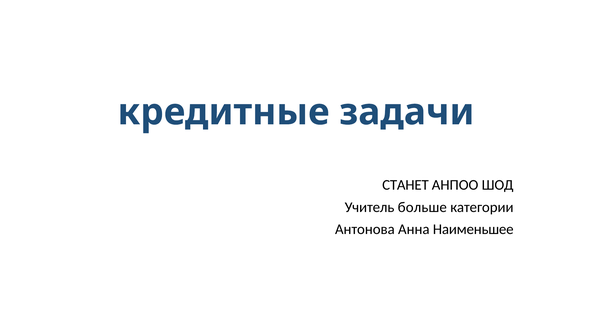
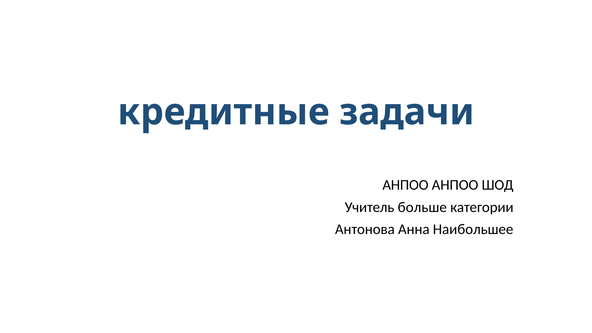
СТАНЕТ at (405, 185): СТАНЕТ -> АНПОО
Наименьшее: Наименьшее -> Наибольшее
